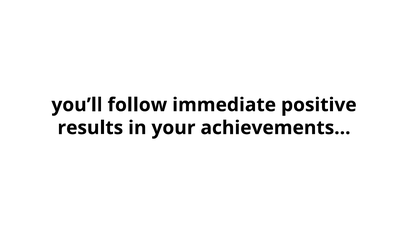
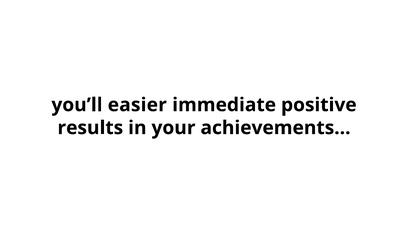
follow: follow -> easier
